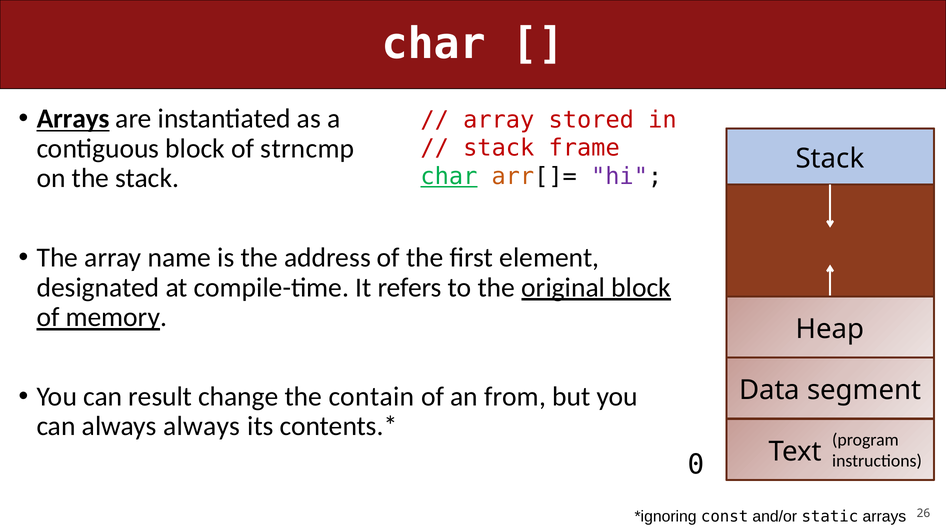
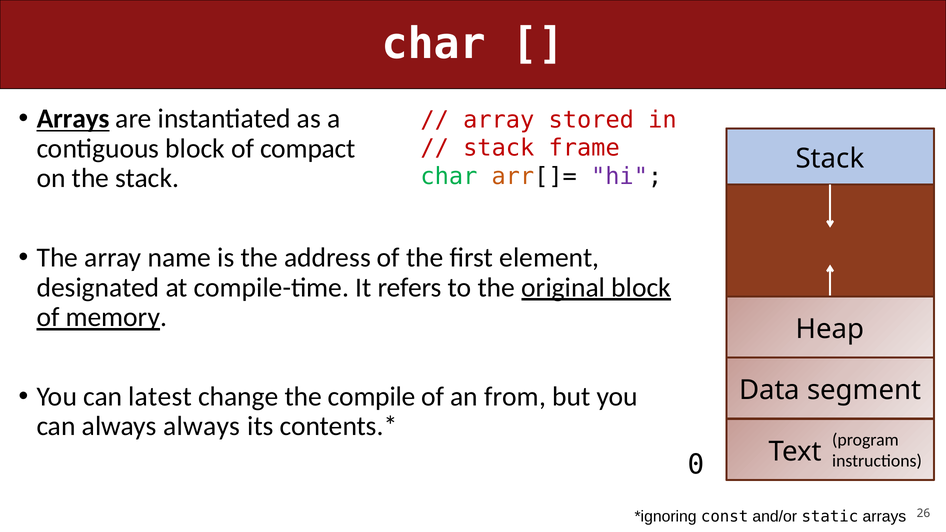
strncmp: strncmp -> compact
char at (449, 177) underline: present -> none
result: result -> latest
contain: contain -> compile
